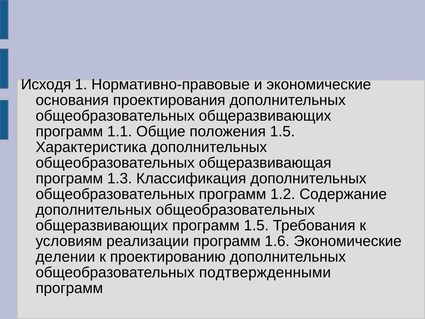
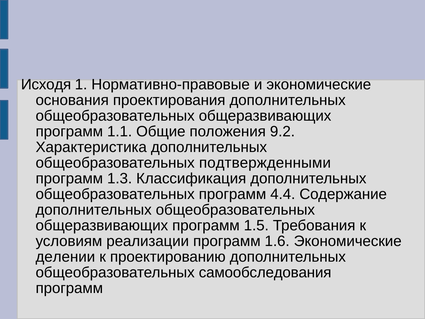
положения 1.5: 1.5 -> 9.2
общеразвивающая: общеразвивающая -> подтвержденными
1.2: 1.2 -> 4.4
подтвержденными: подтвержденными -> самообследования
